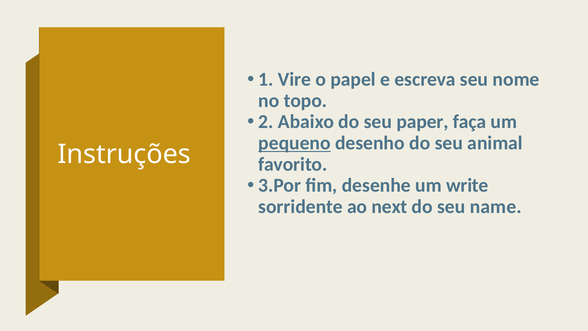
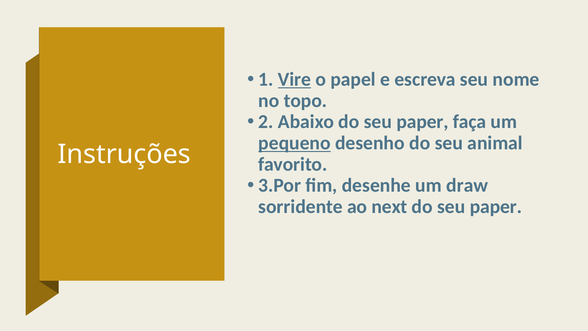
Vire underline: none -> present
write: write -> draw
name at (496, 206): name -> paper
